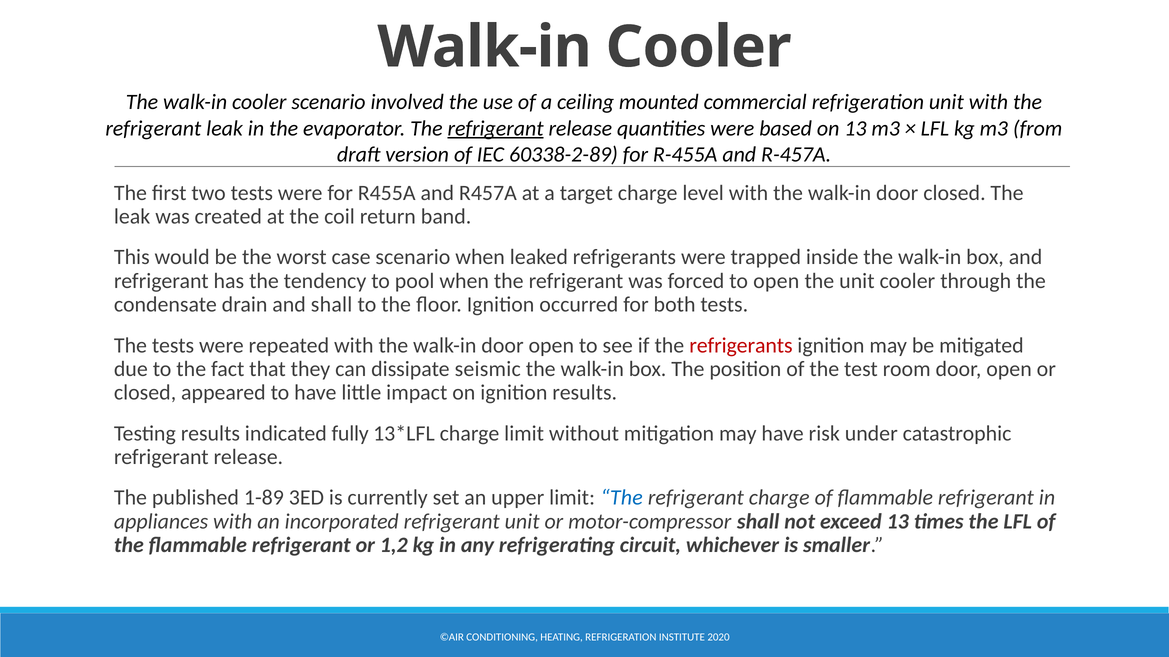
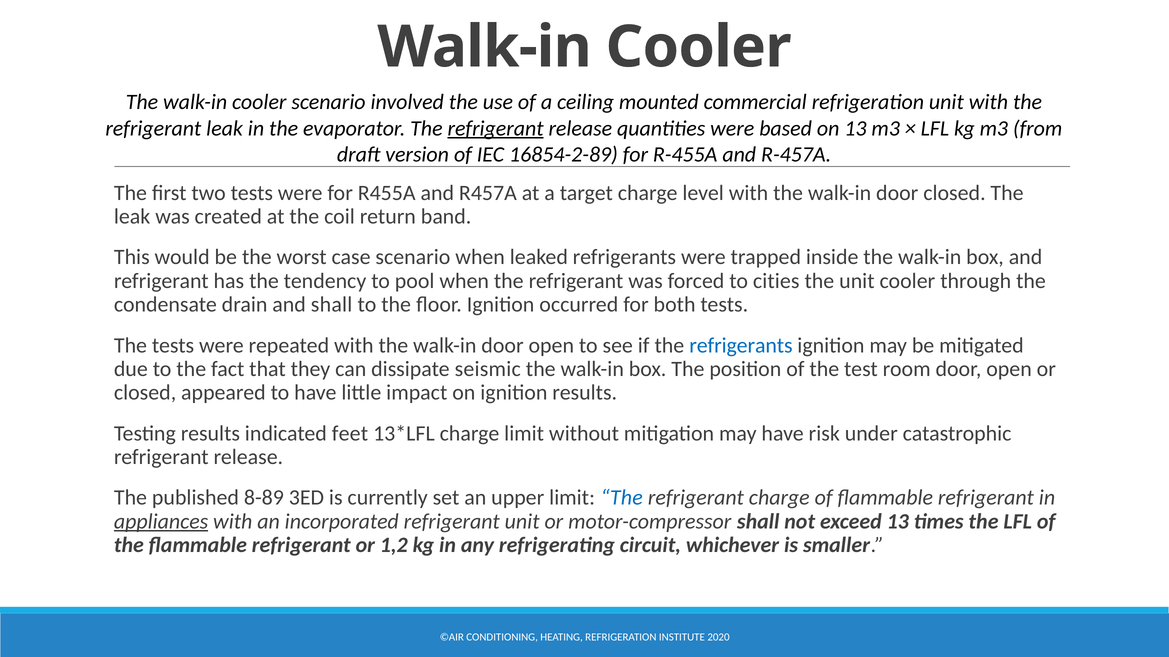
60338-2-89: 60338-2-89 -> 16854-2-89
to open: open -> cities
refrigerants at (741, 346) colour: red -> blue
fully: fully -> feet
1-89: 1-89 -> 8-89
appliances underline: none -> present
